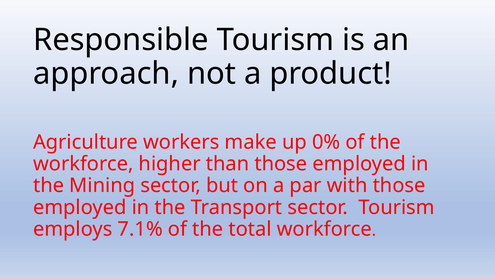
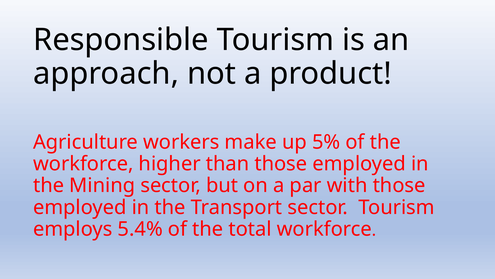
0%: 0% -> 5%
7.1%: 7.1% -> 5.4%
